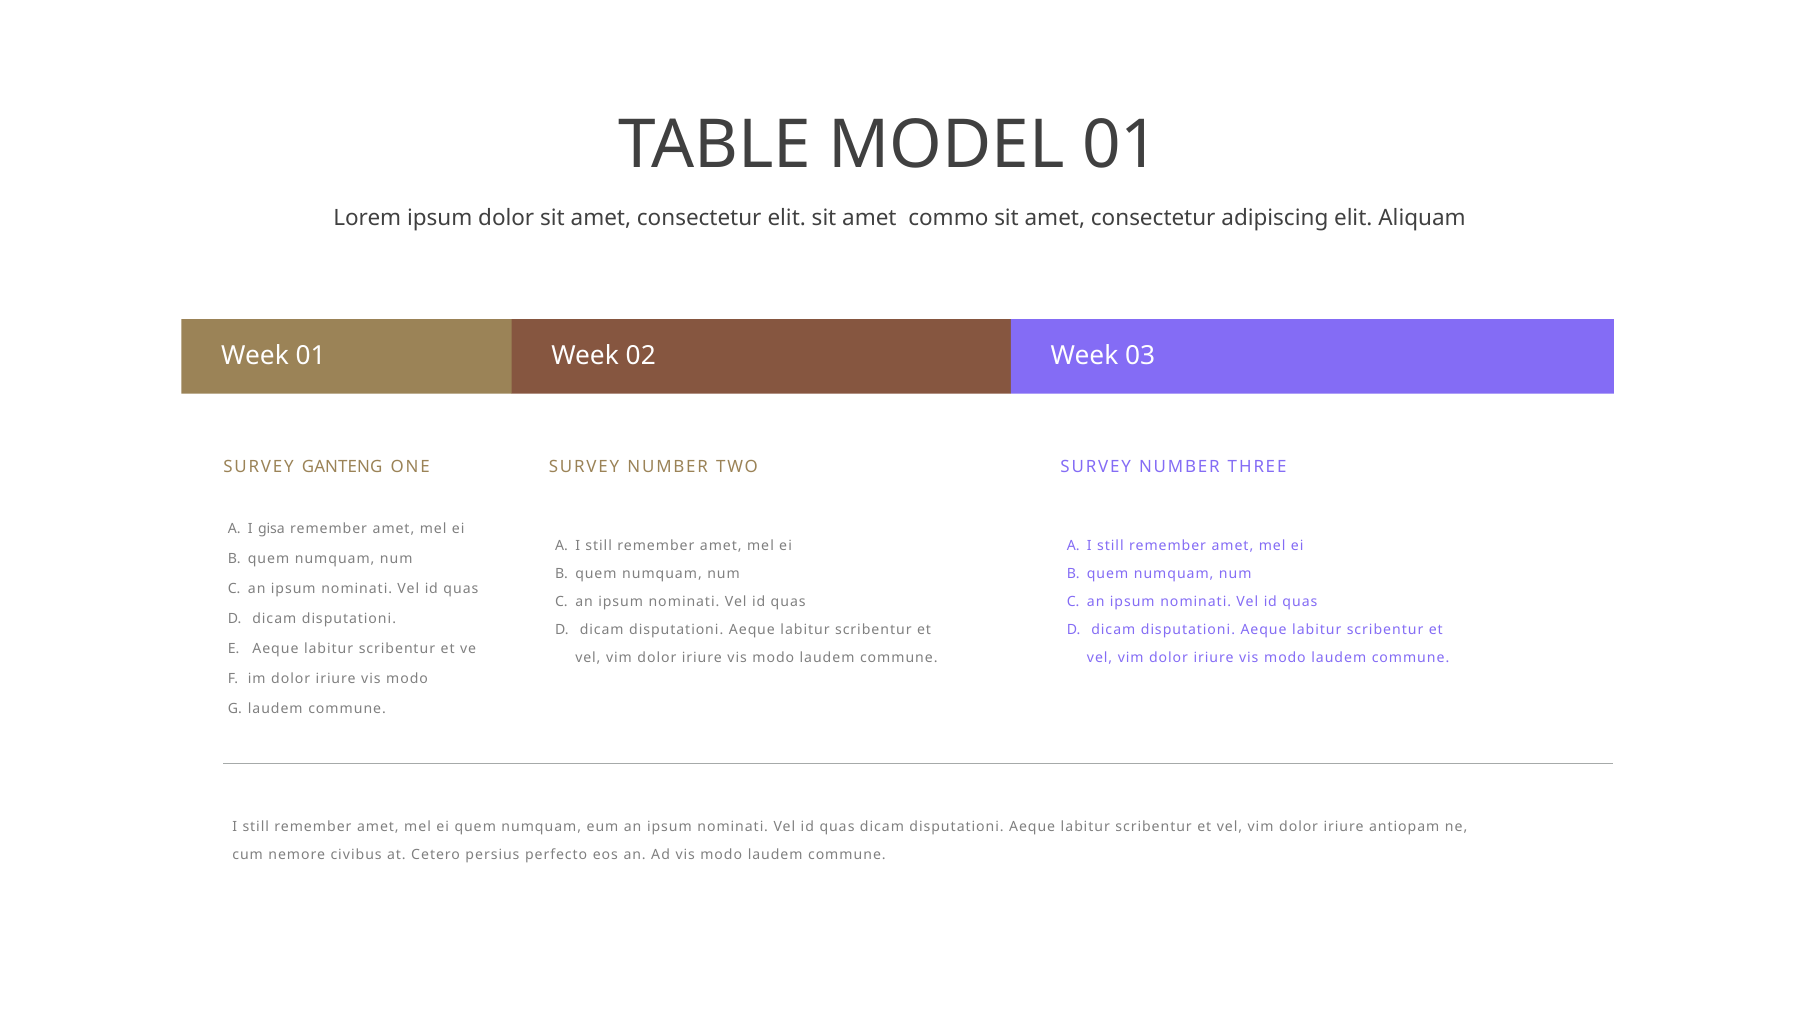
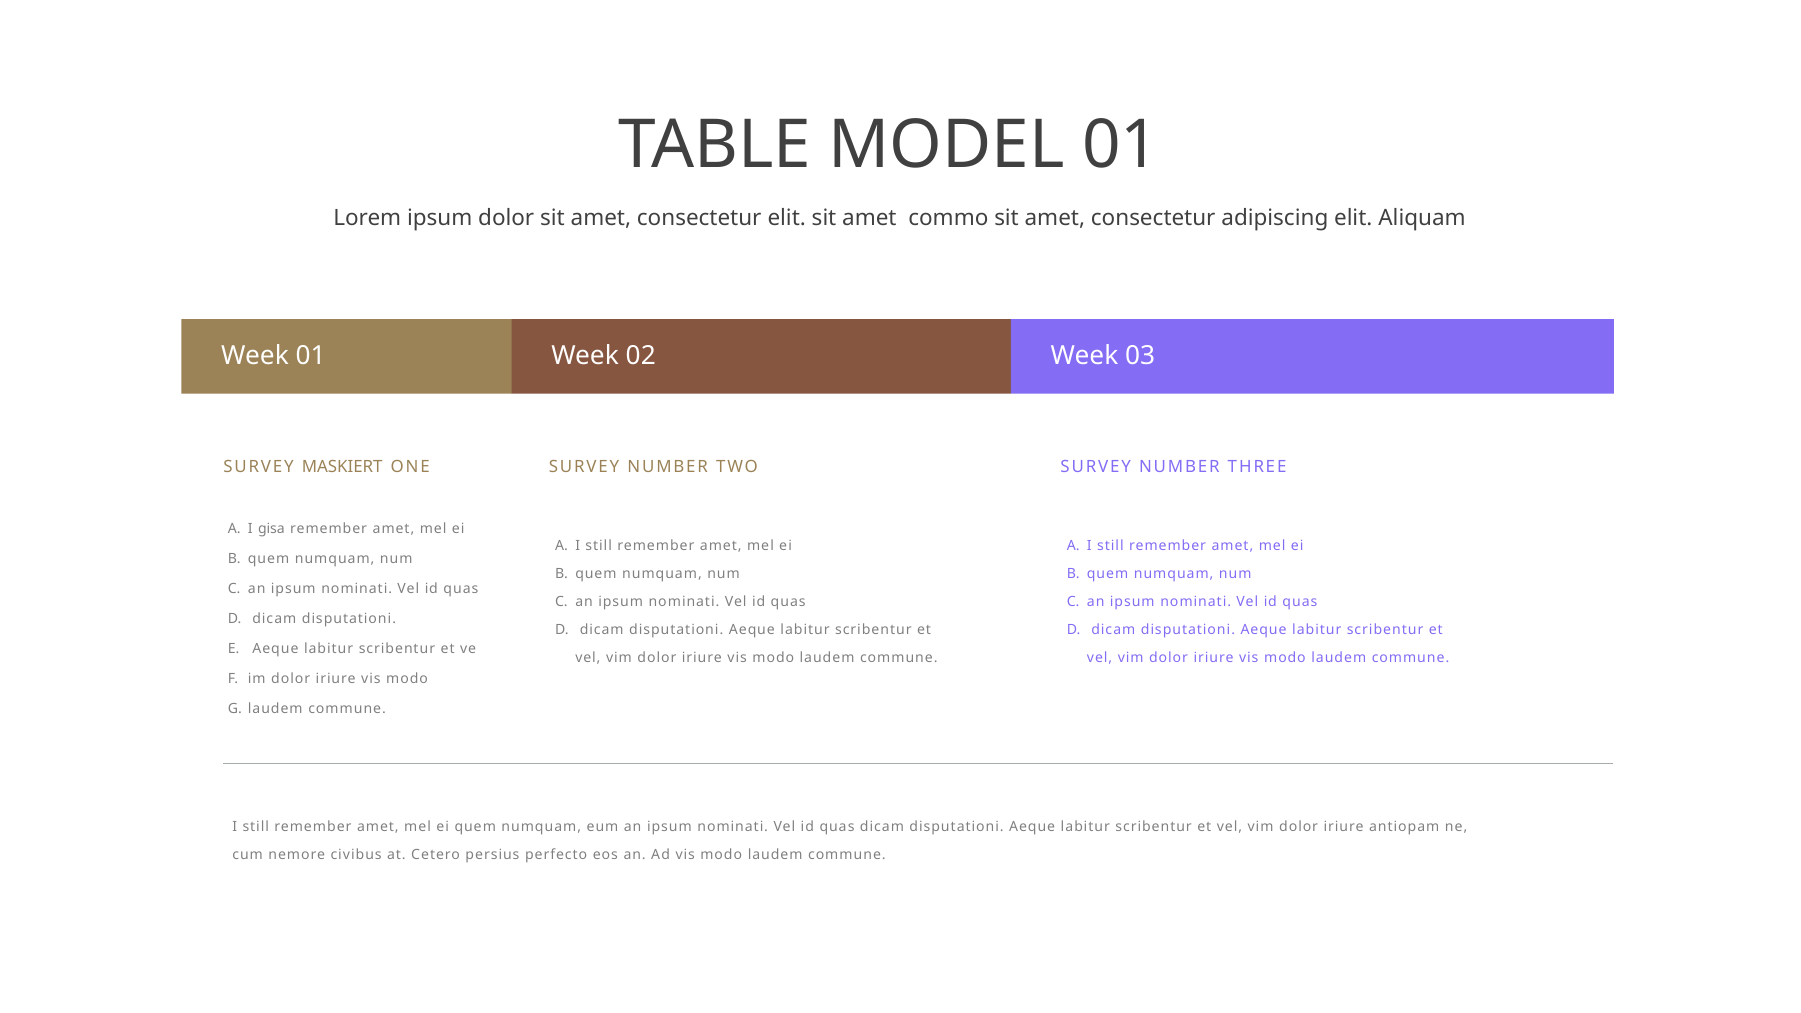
GANTENG: GANTENG -> MASKIERT
